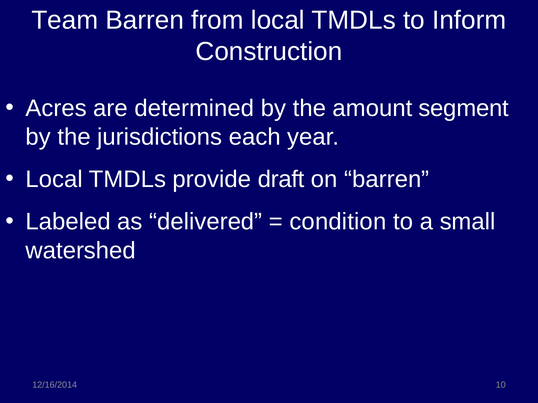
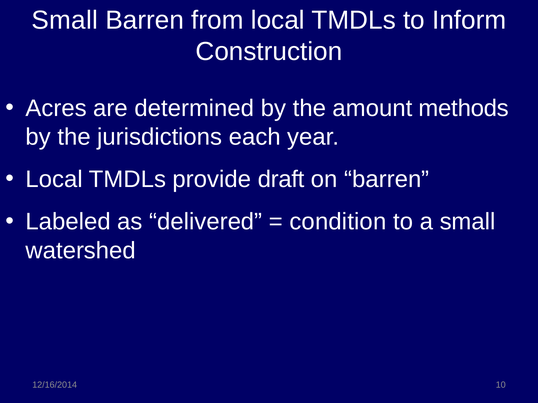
Team at (65, 20): Team -> Small
segment: segment -> methods
